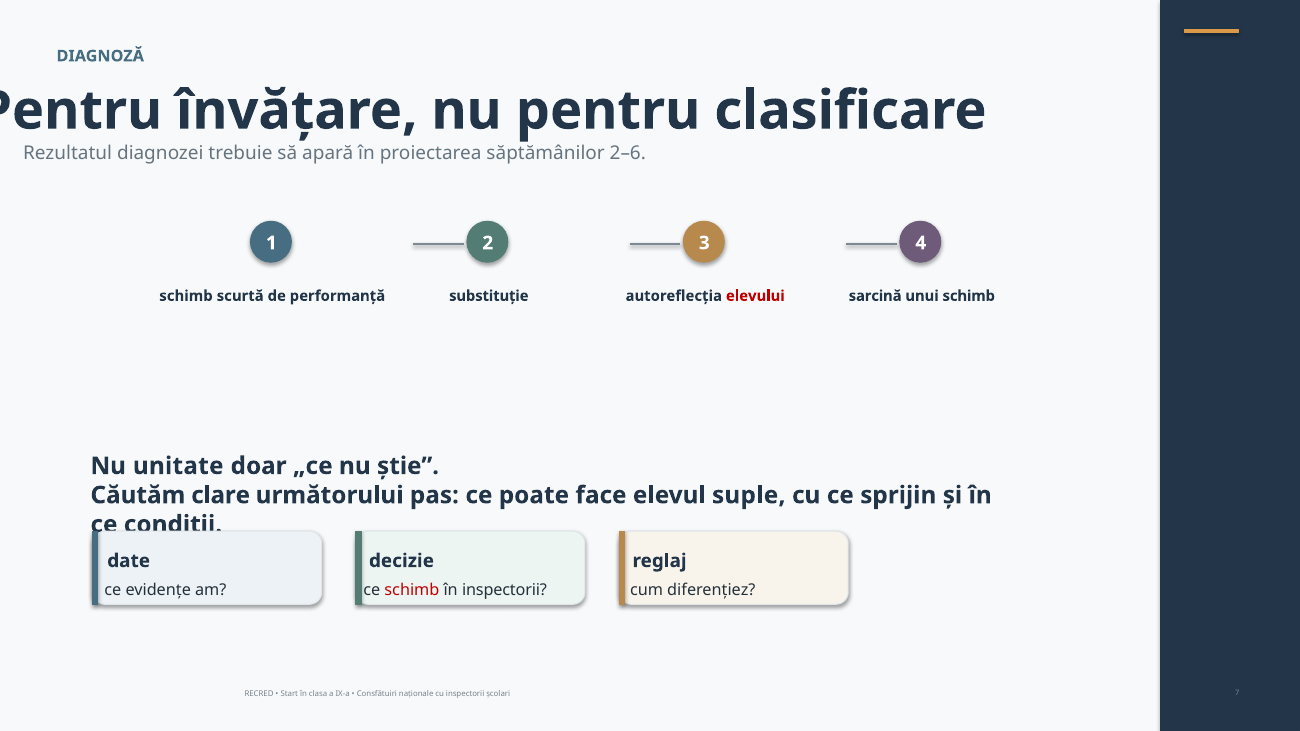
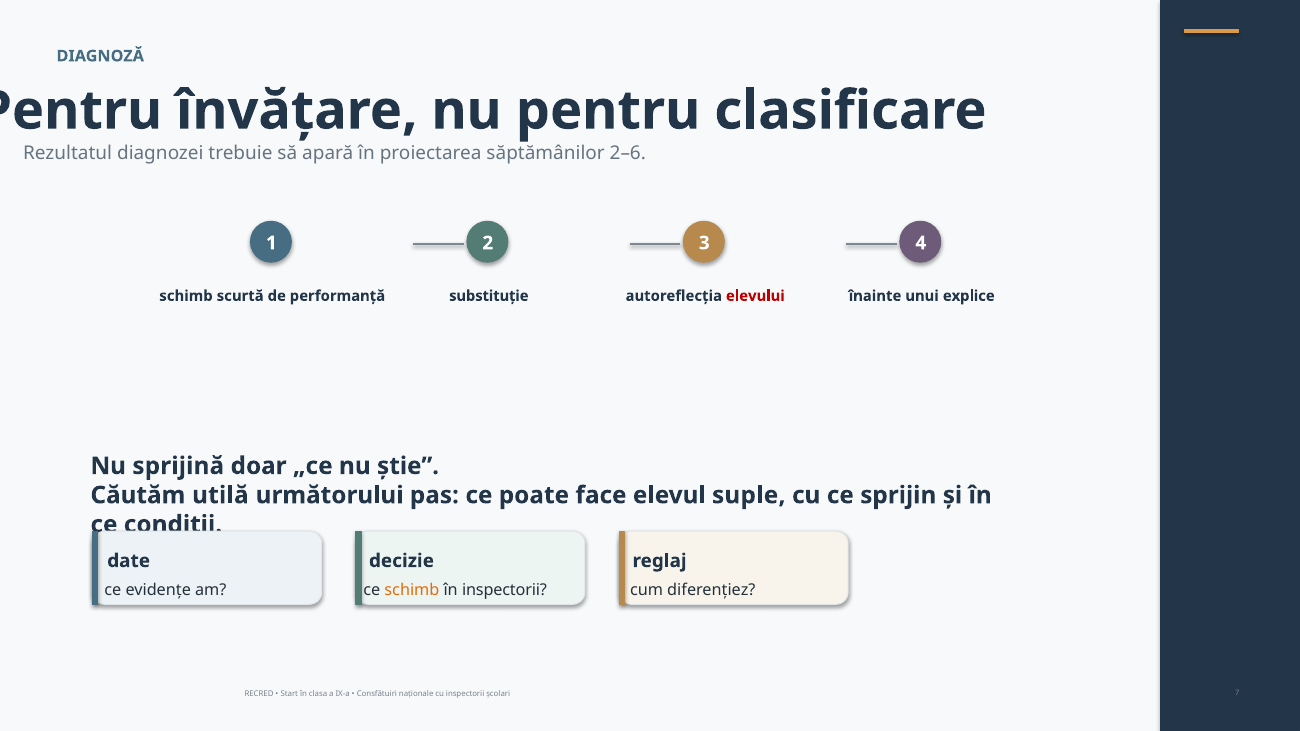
sarcină: sarcină -> înainte
unui schimb: schimb -> explice
unitate: unitate -> sprijină
clare: clare -> utilă
schimb at (412, 590) colour: red -> orange
